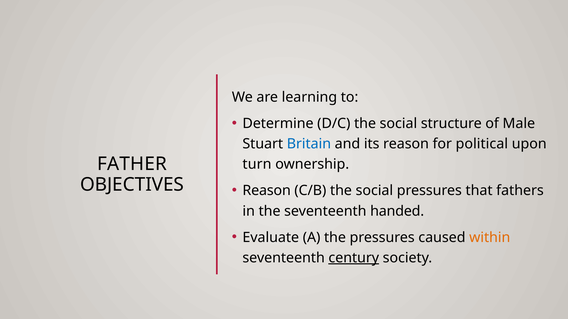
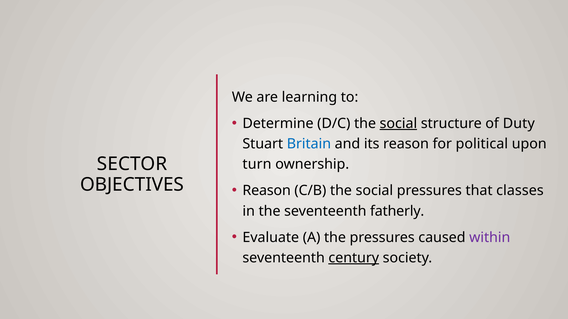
social at (398, 124) underline: none -> present
Male: Male -> Duty
FATHER: FATHER -> SECTOR
fathers: fathers -> classes
handed: handed -> fatherly
within colour: orange -> purple
